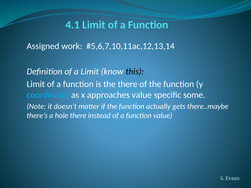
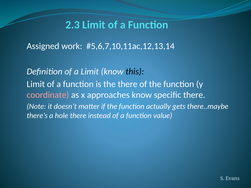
4.1: 4.1 -> 2.3
coordinate colour: light blue -> pink
approaches value: value -> know
specific some: some -> there
